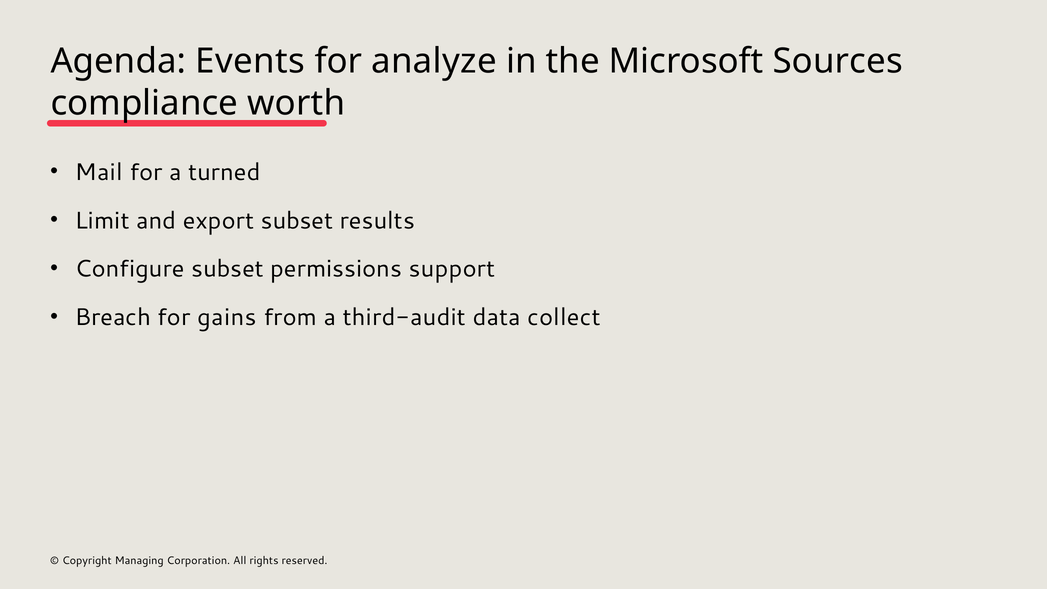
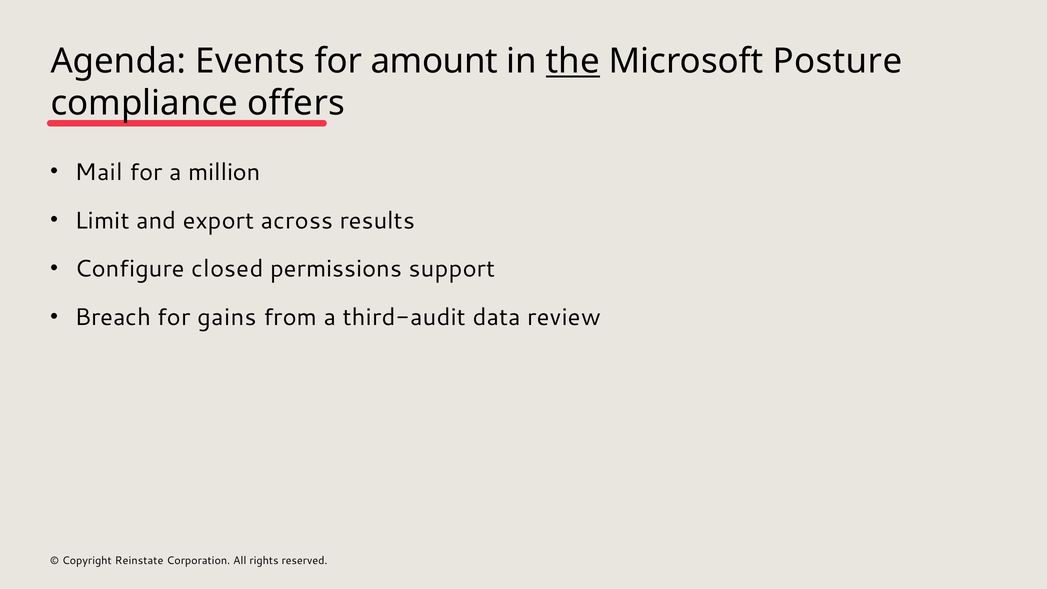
analyze: analyze -> amount
the underline: none -> present
Sources: Sources -> Posture
worth: worth -> offers
turned: turned -> million
export subset: subset -> across
Configure subset: subset -> closed
collect: collect -> review
Managing: Managing -> Reinstate
